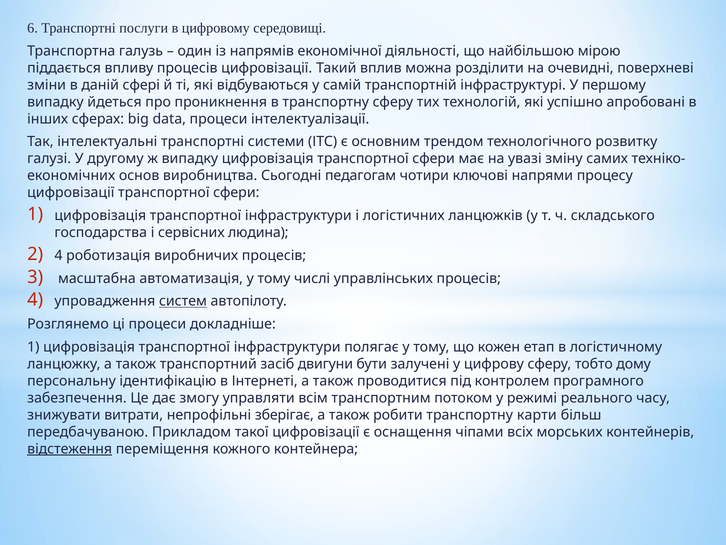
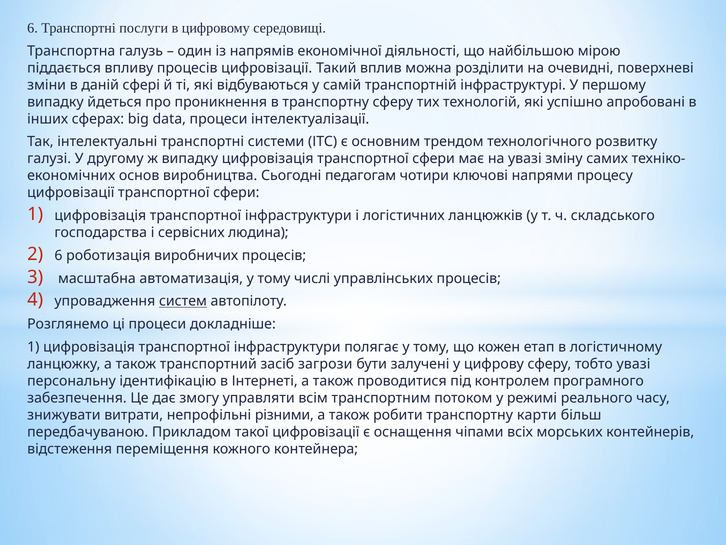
2 4: 4 -> 6
двигуни: двигуни -> загрози
тобто дому: дому -> увазі
зберігає: зберігає -> різними
відстеження underline: present -> none
